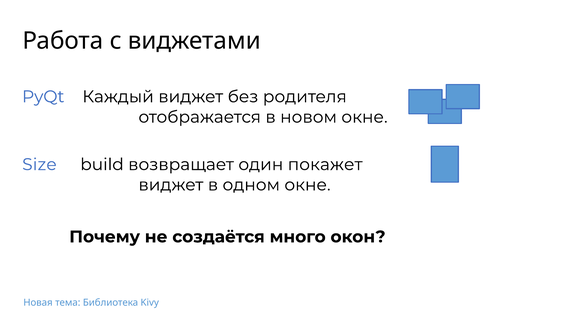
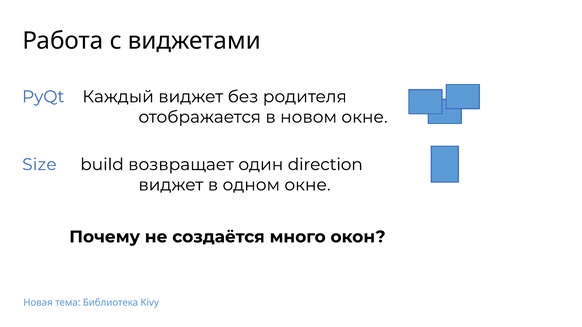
покажет: покажет -> direction
